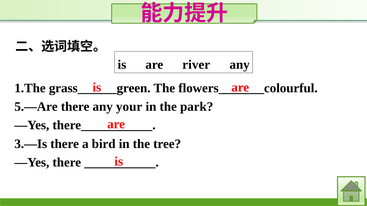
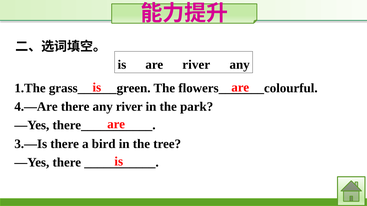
5.—Are: 5.—Are -> 4.—Are
any your: your -> river
